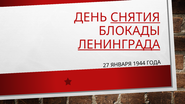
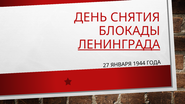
СНЯТИЯ underline: present -> none
